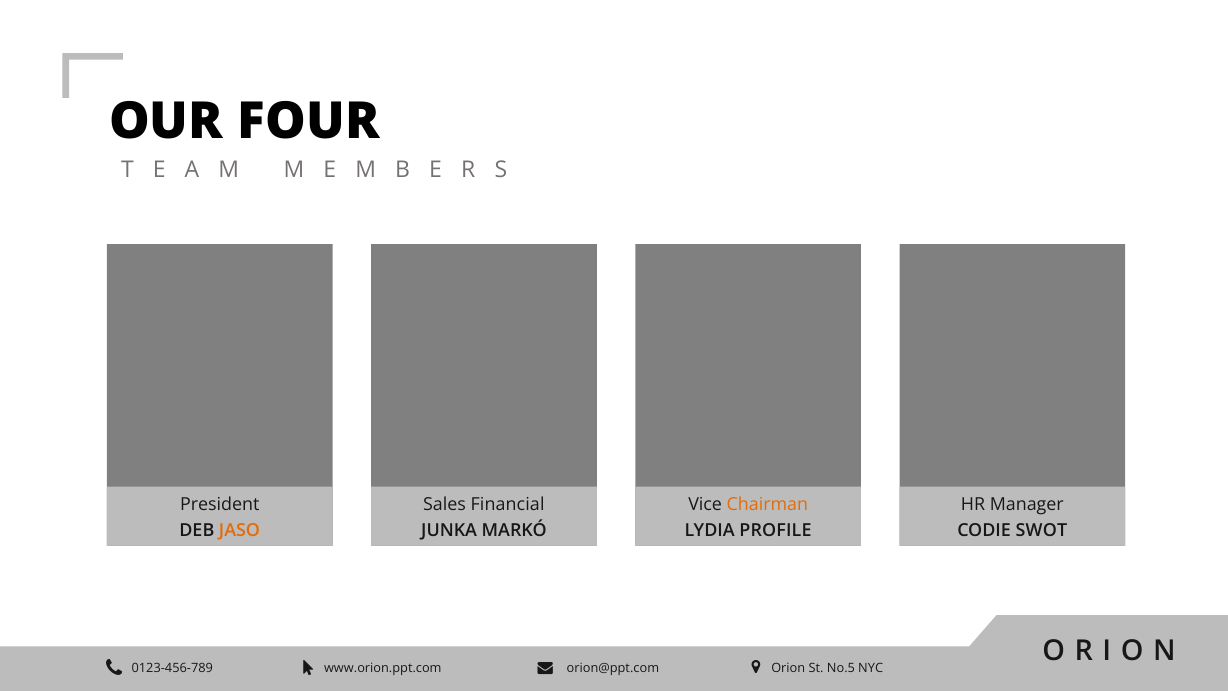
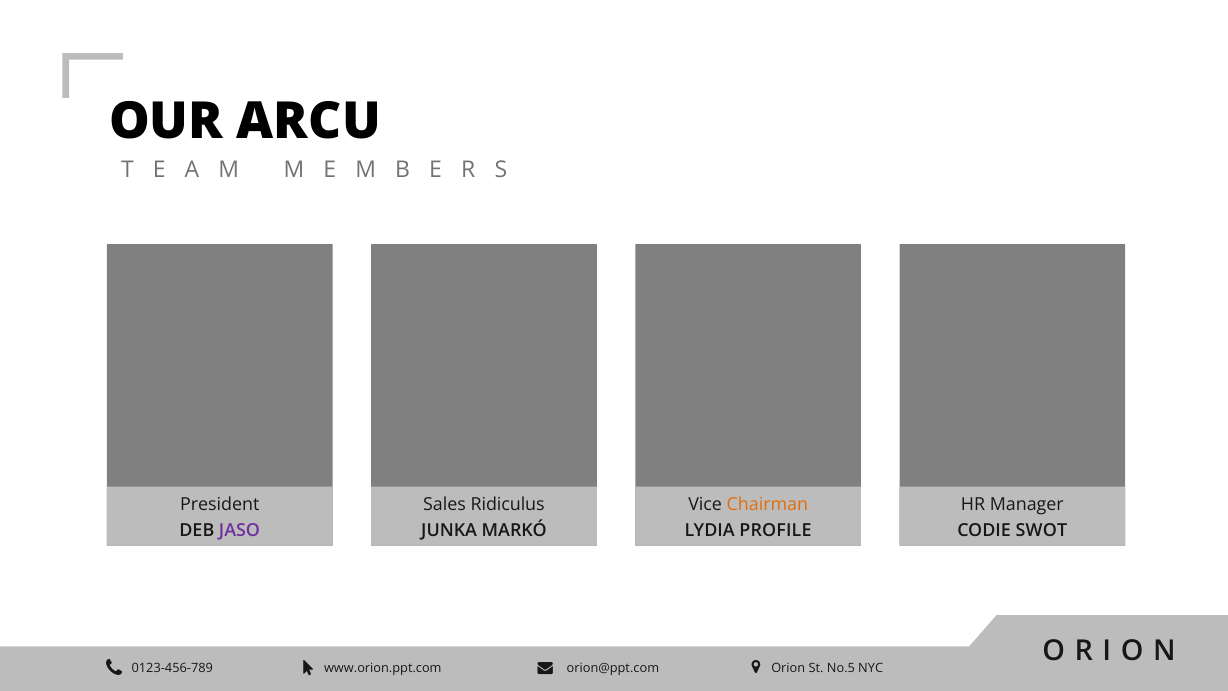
FOUR: FOUR -> ARCU
Financial: Financial -> Ridiculus
JASO colour: orange -> purple
